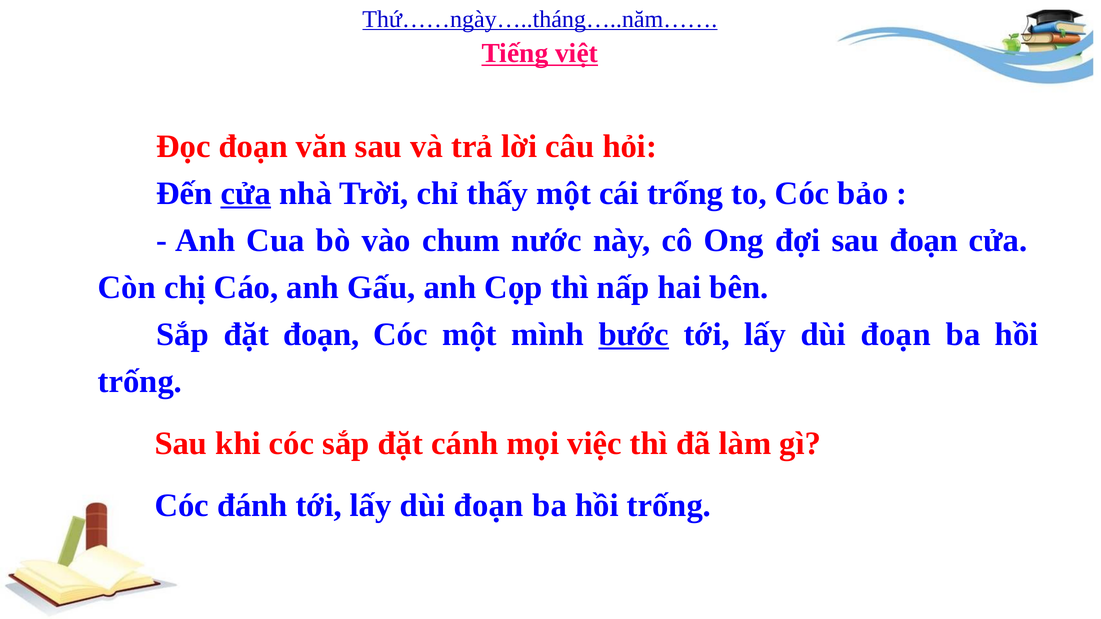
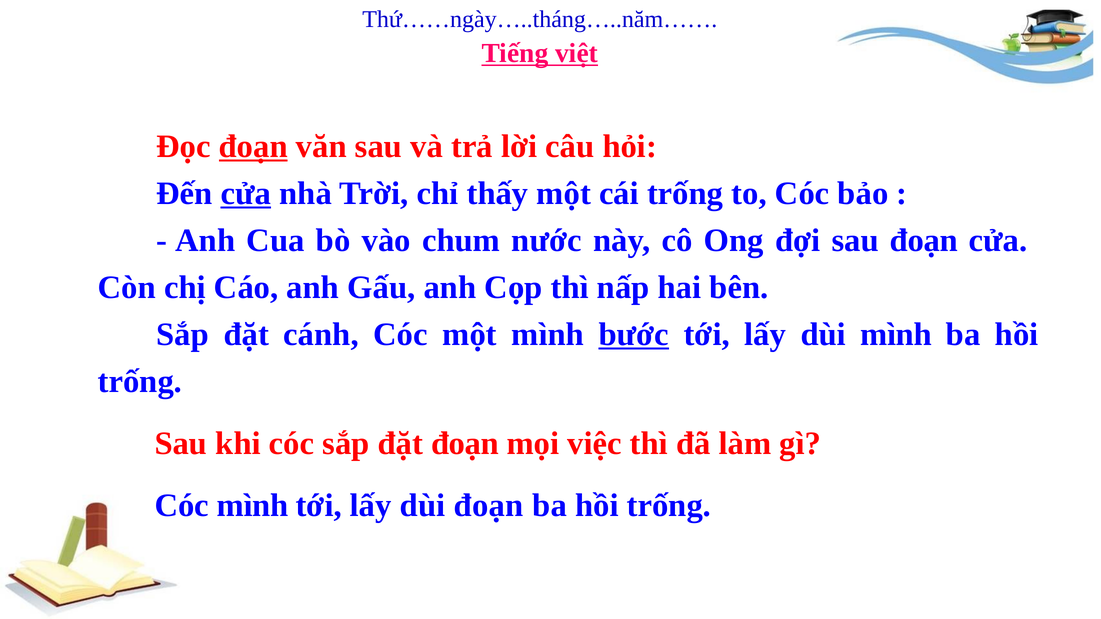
Thứ……ngày…..tháng…..năm…… underline: present -> none
đoạn at (253, 146) underline: none -> present
đặt đoạn: đoạn -> cánh
đoạn at (896, 334): đoạn -> mình
đặt cánh: cánh -> đoạn
Cóc đánh: đánh -> mình
